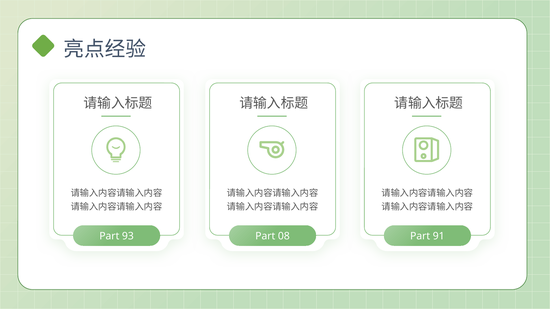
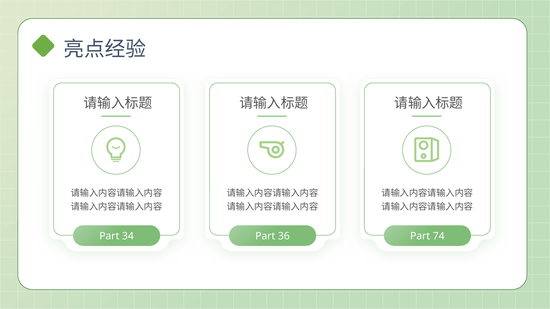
93: 93 -> 34
08: 08 -> 36
91: 91 -> 74
